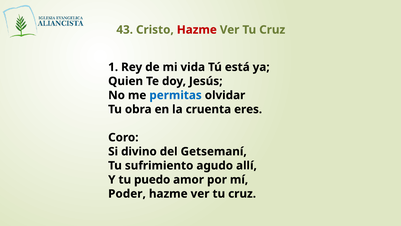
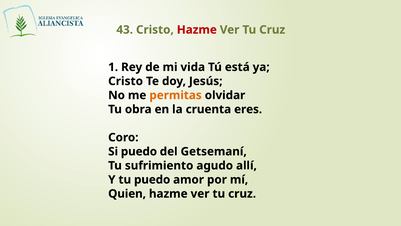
Quien at (126, 81): Quien -> Cristo
permitas colour: blue -> orange
Si divino: divino -> puedo
Poder: Poder -> Quien
